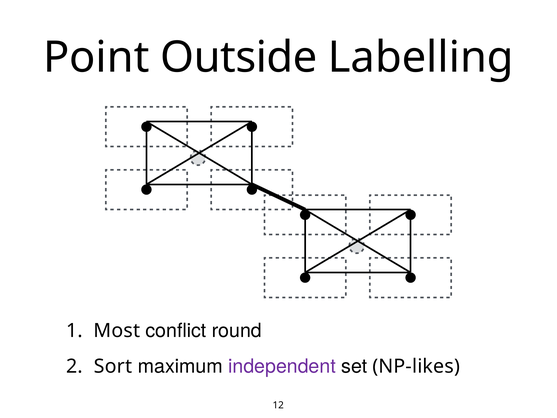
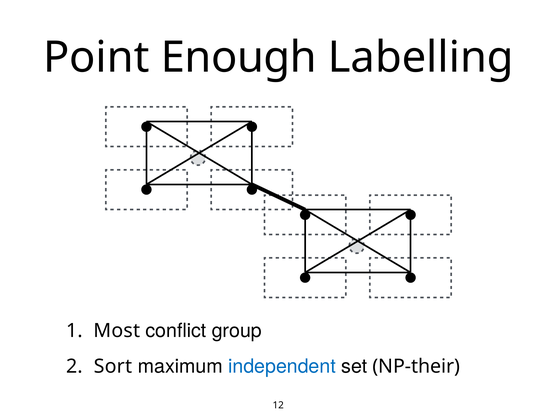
Outside: Outside -> Enough
round: round -> group
independent colour: purple -> blue
NP-likes: NP-likes -> NP-their
